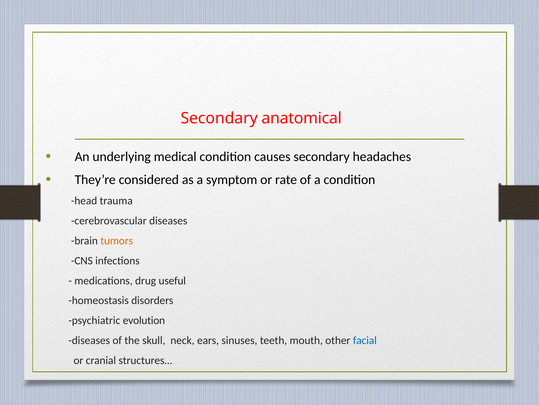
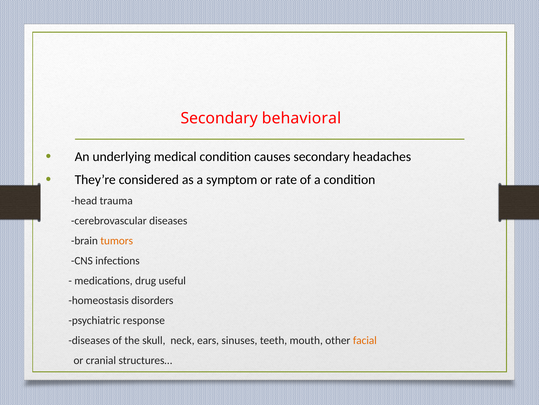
anatomical: anatomical -> behavioral
evolution: evolution -> response
facial colour: blue -> orange
